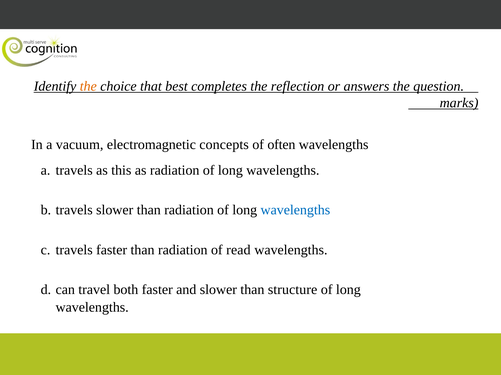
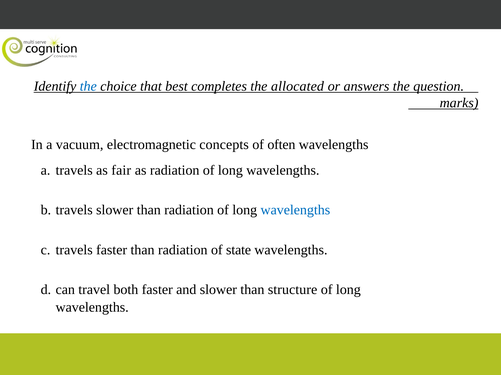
the at (88, 86) colour: orange -> blue
reflection: reflection -> allocated
this: this -> fair
read: read -> state
